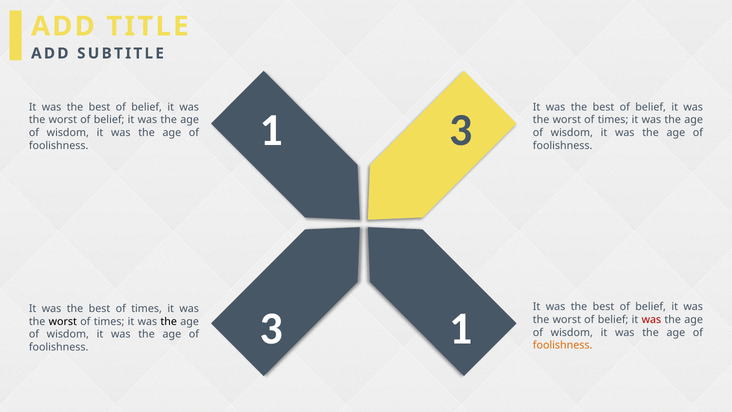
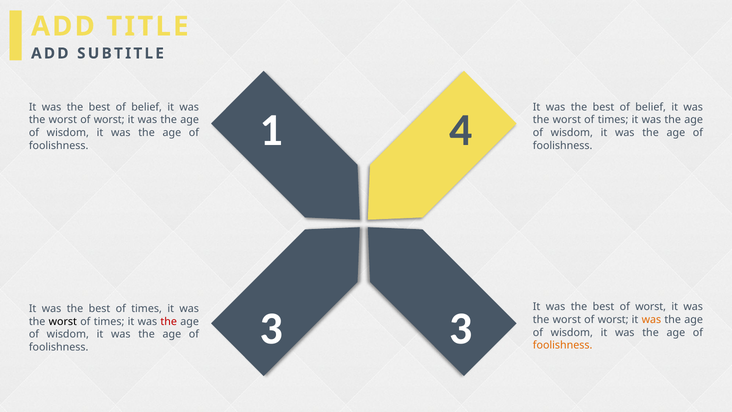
1 3: 3 -> 4
belief at (109, 120): belief -> worst
belief at (651, 307): belief -> worst
3 1: 1 -> 3
belief at (613, 319): belief -> worst
was at (651, 319) colour: red -> orange
the at (169, 321) colour: black -> red
